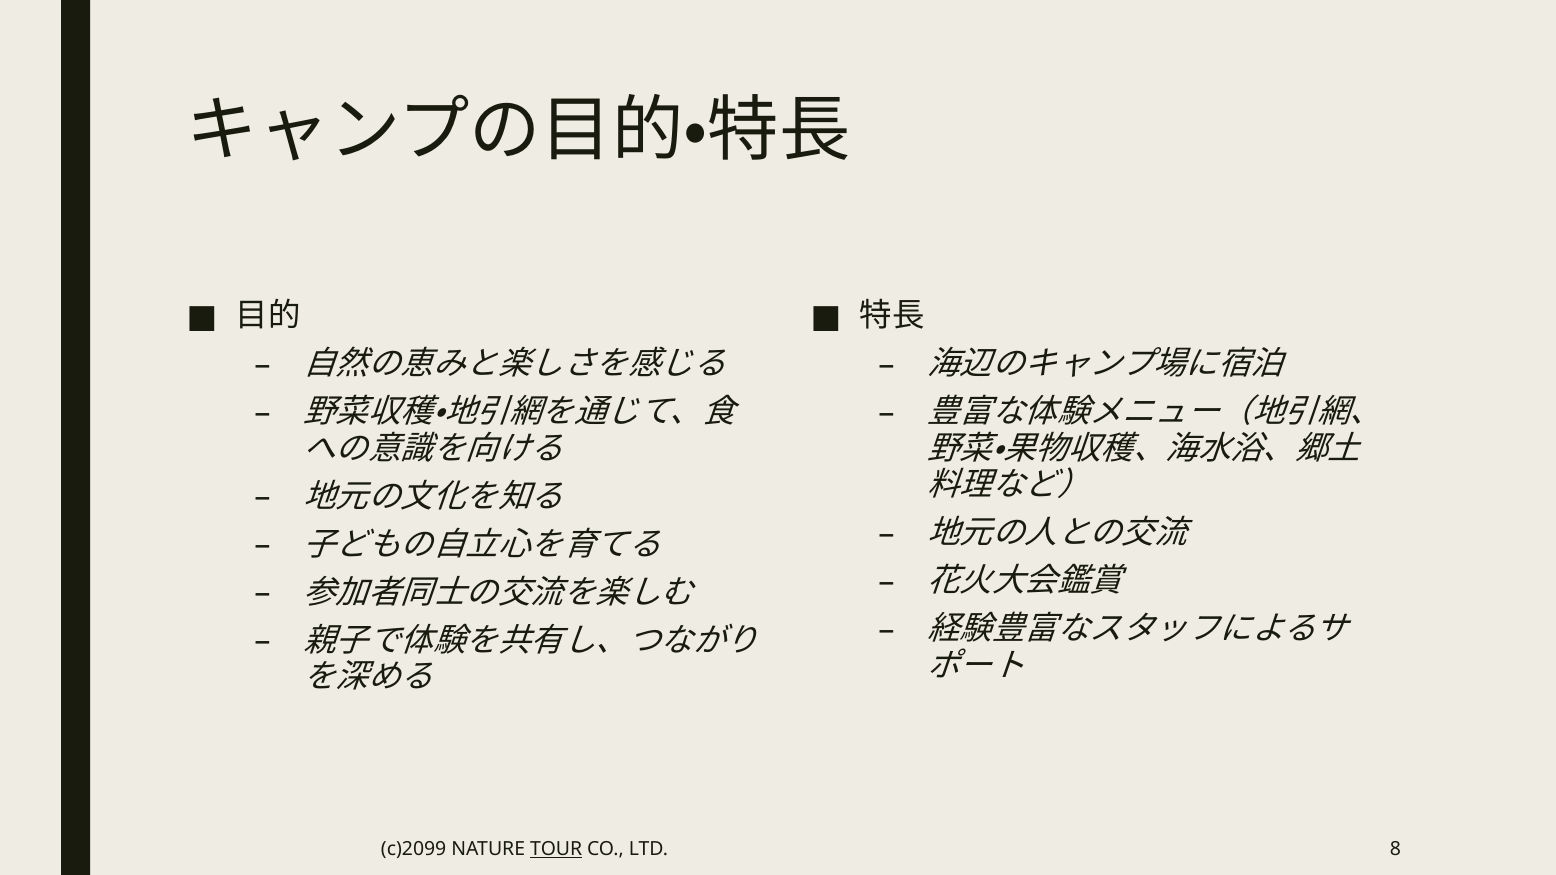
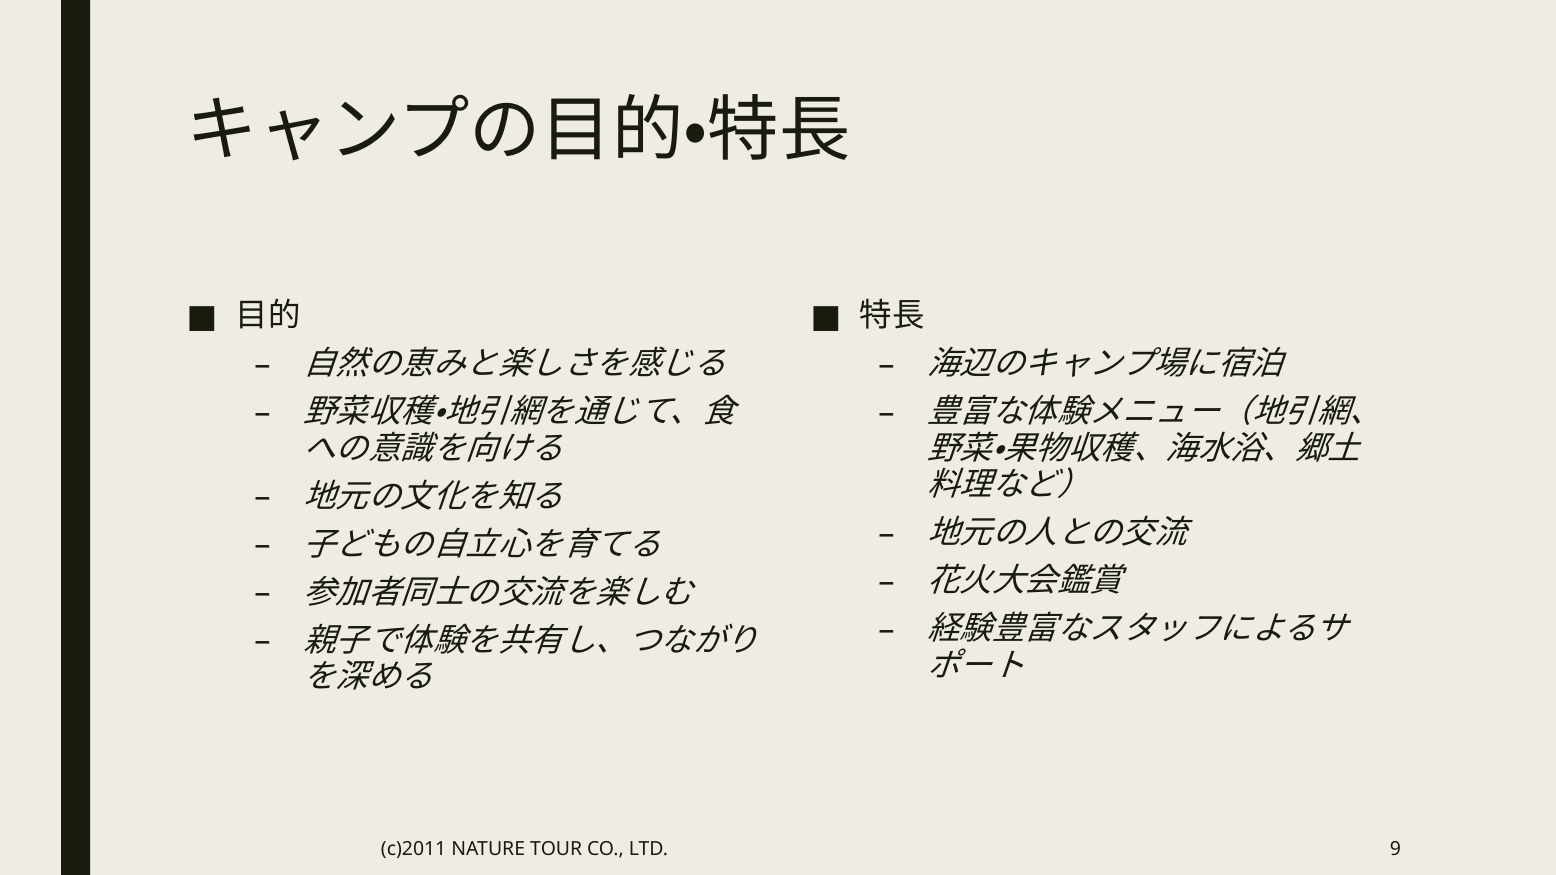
c)2099: c)2099 -> c)2011
TOUR underline: present -> none
8: 8 -> 9
